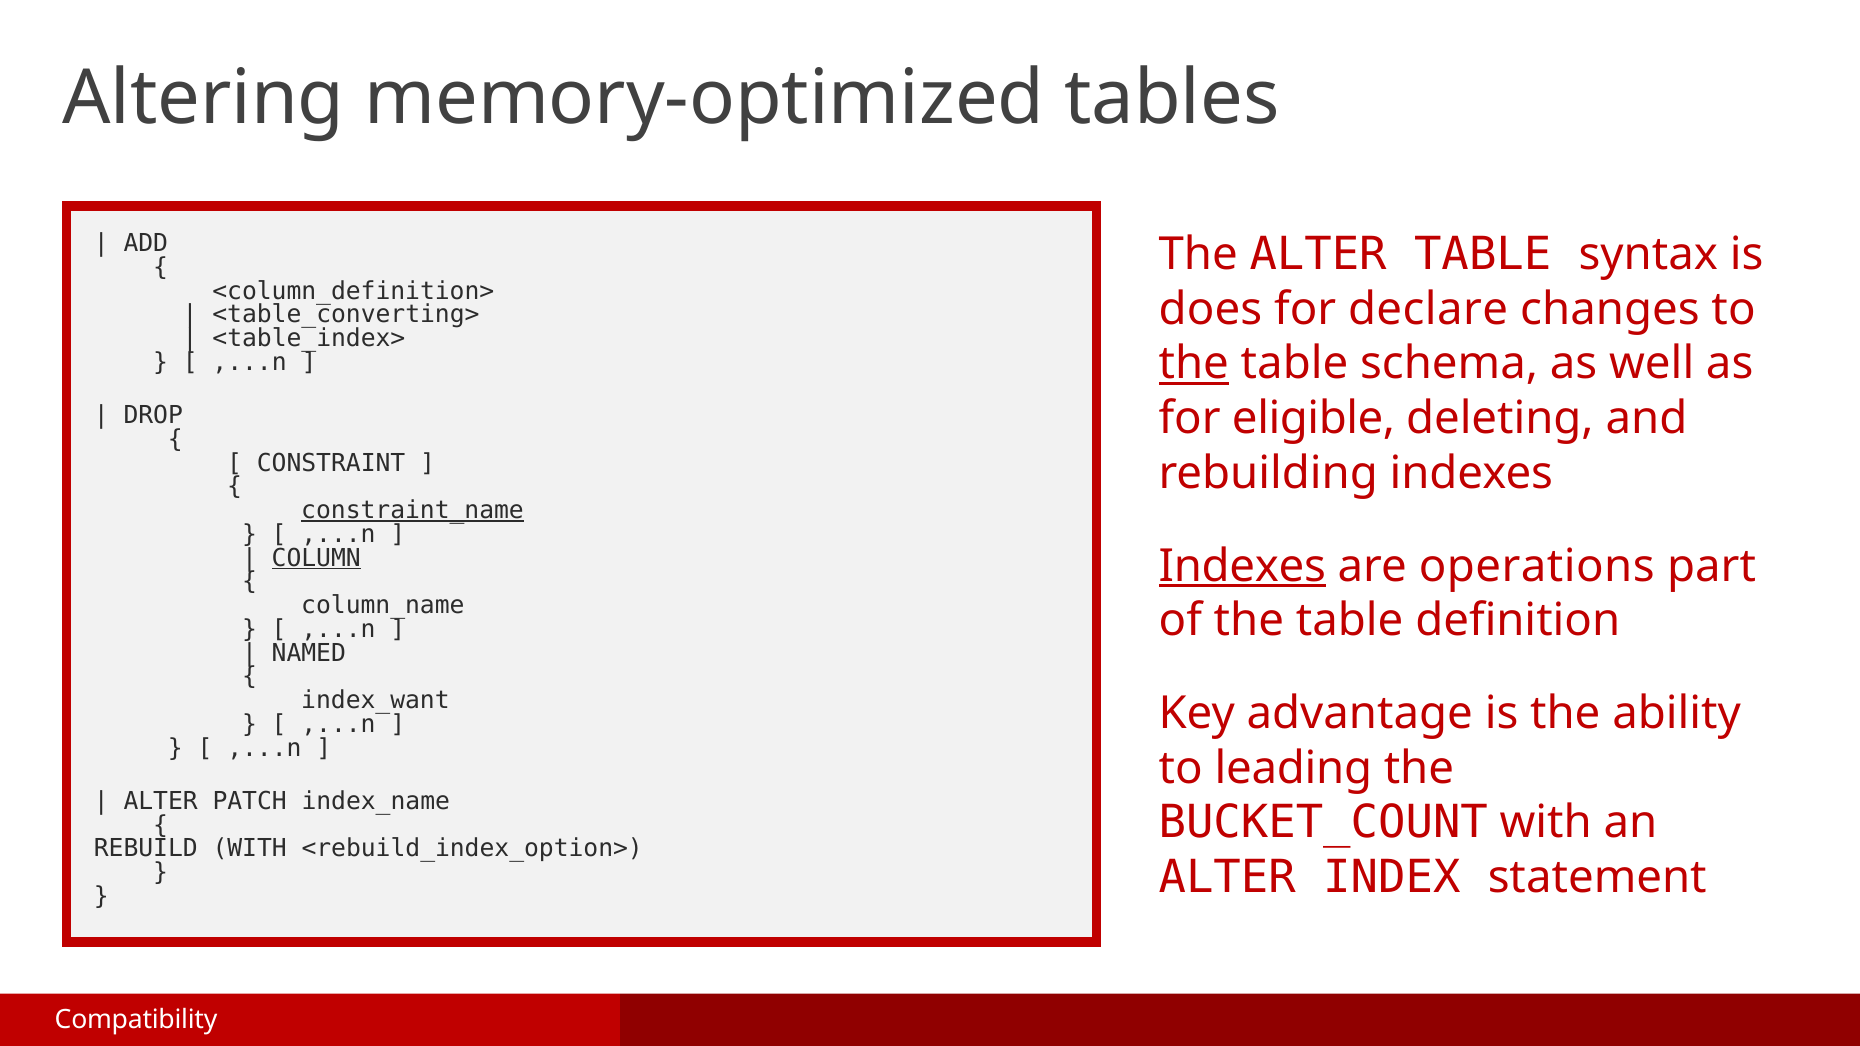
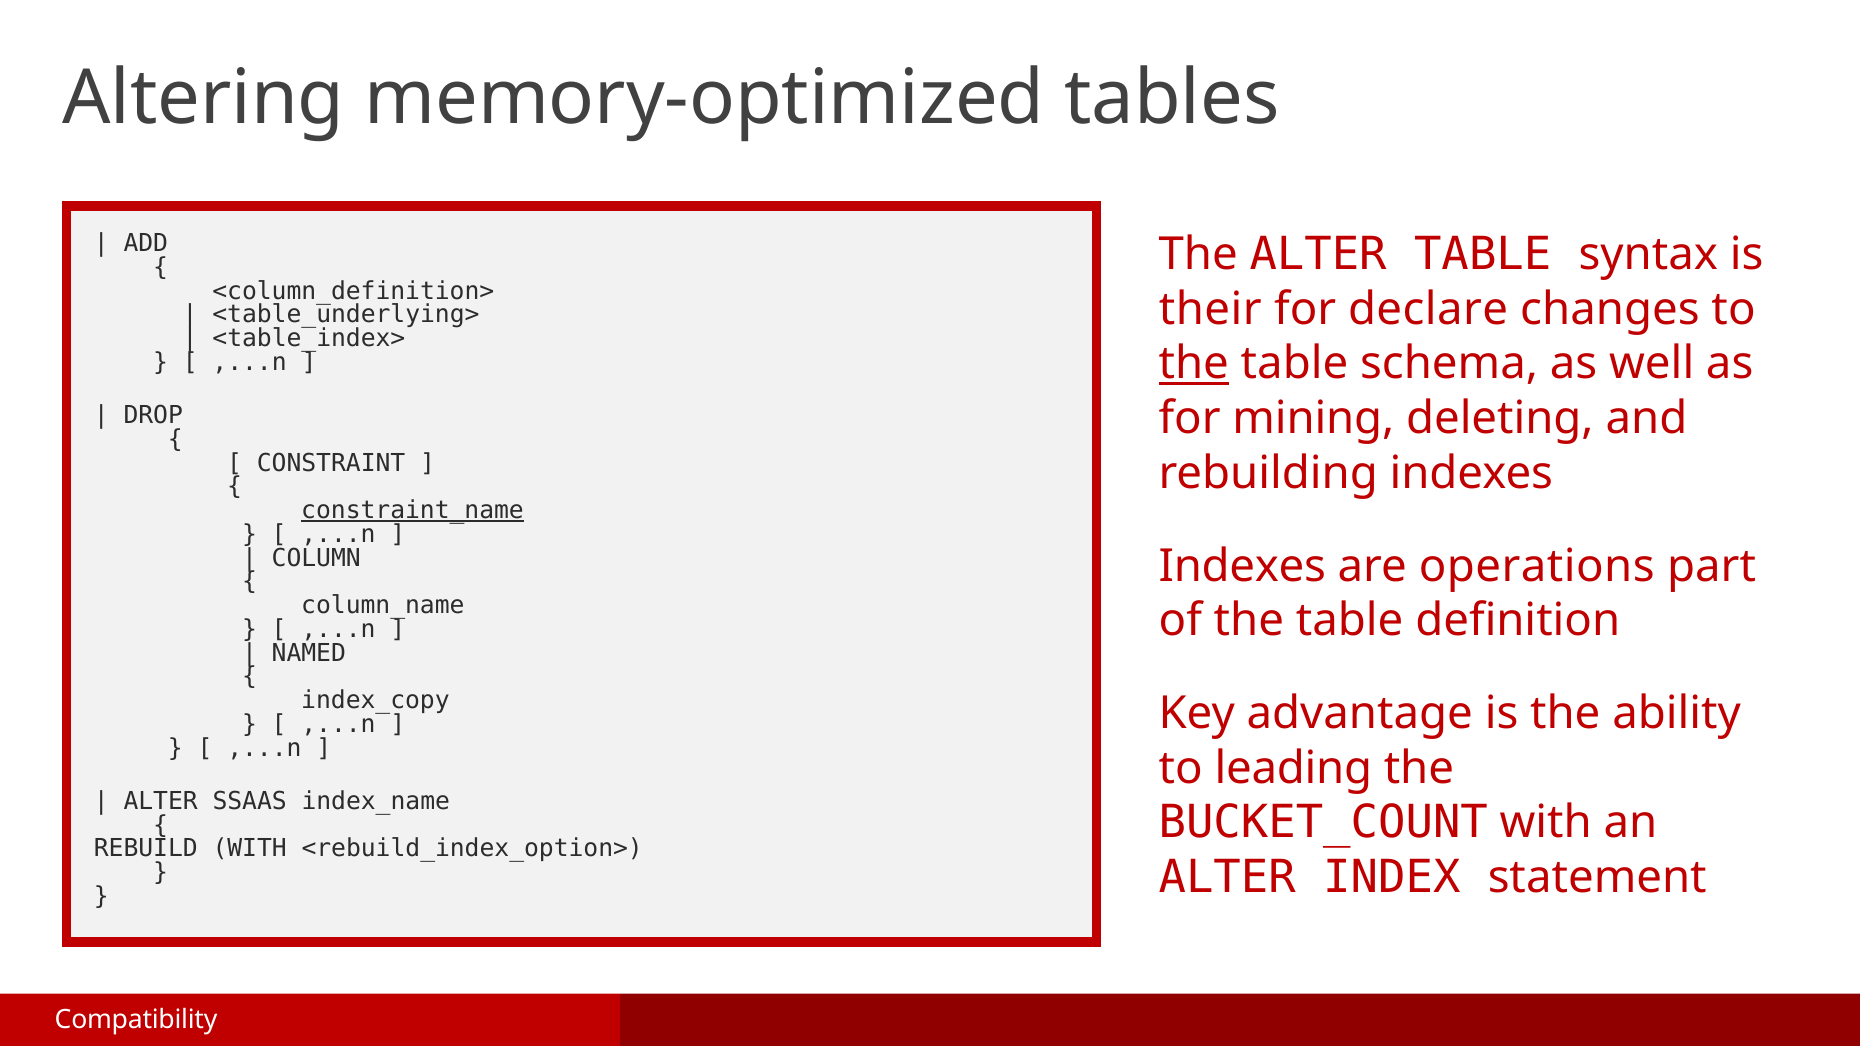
does: does -> their
<table_converting>: <table_converting> -> <table_underlying>
eligible: eligible -> mining
COLUMN underline: present -> none
Indexes at (1242, 566) underline: present -> none
index_want: index_want -> index_copy
PATCH: PATCH -> SSAAS
